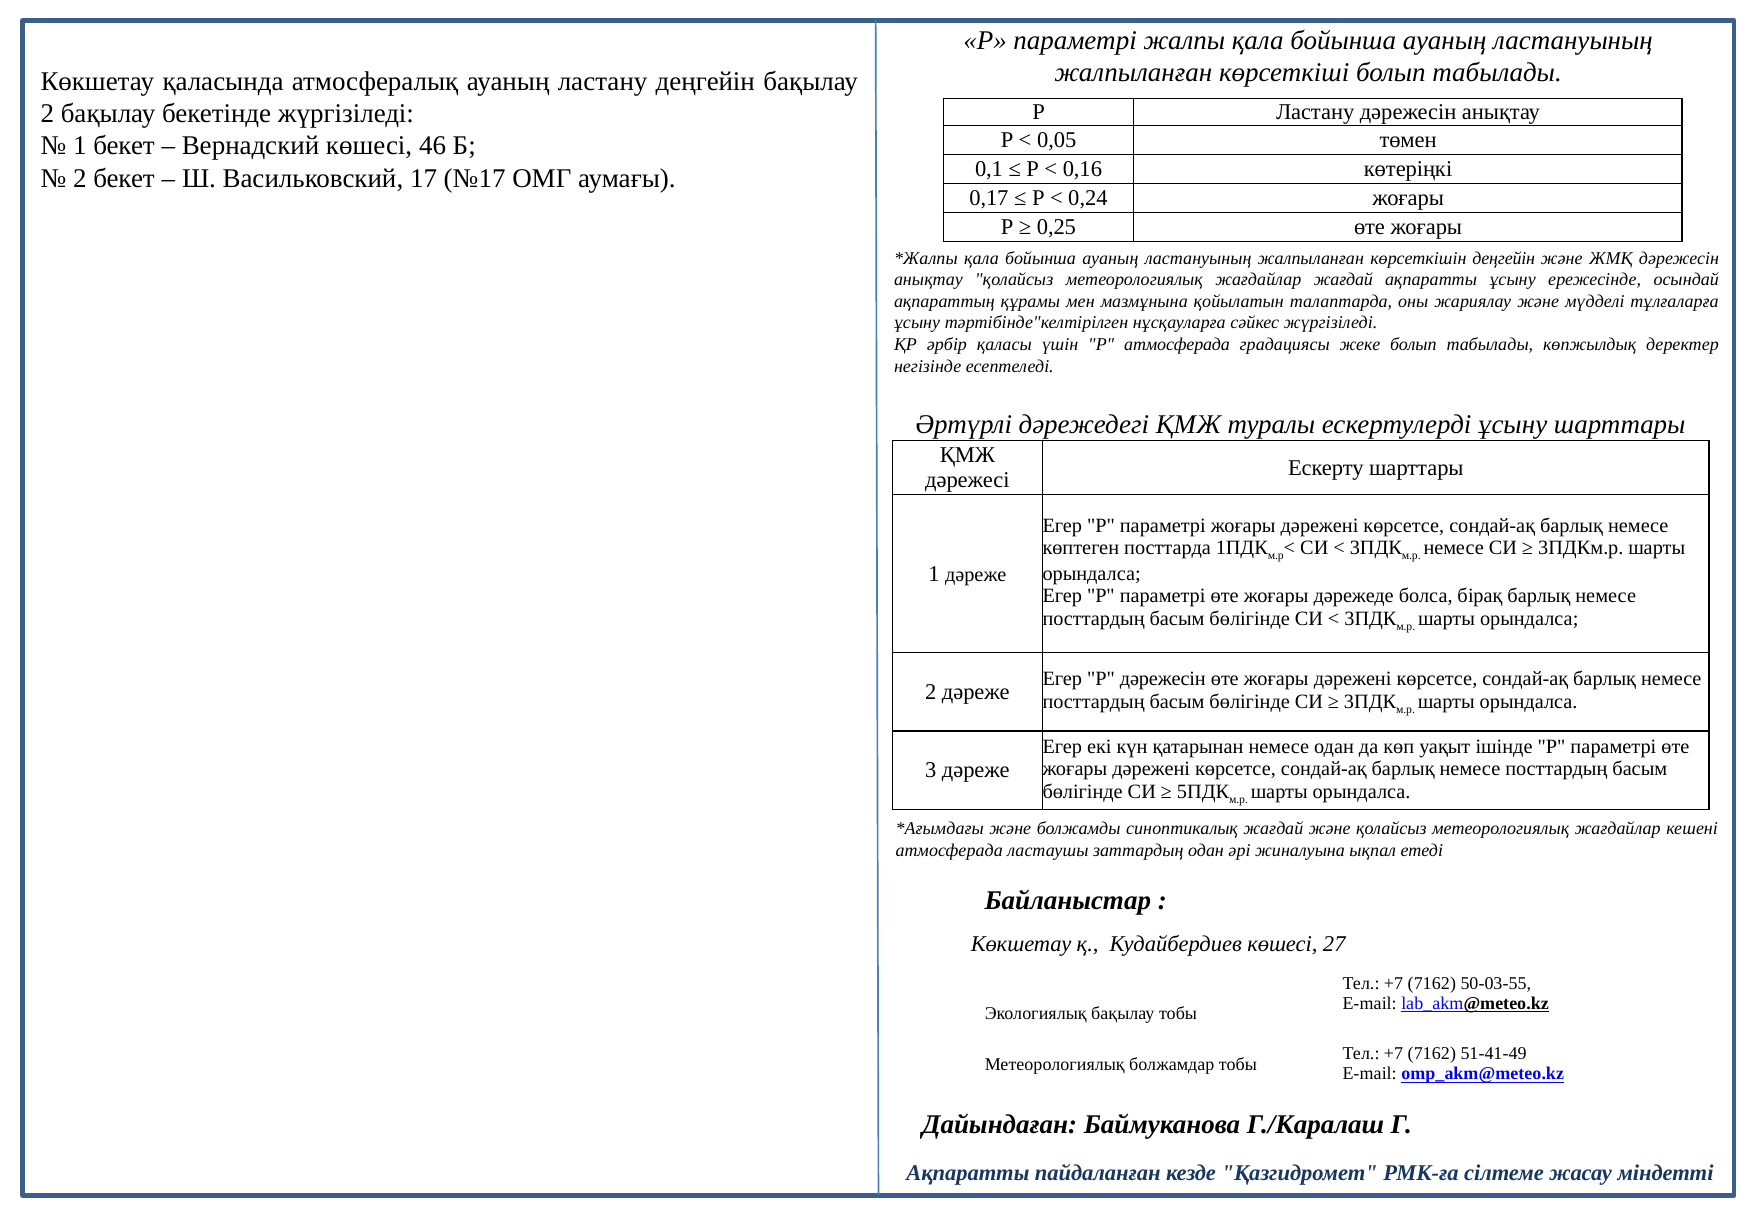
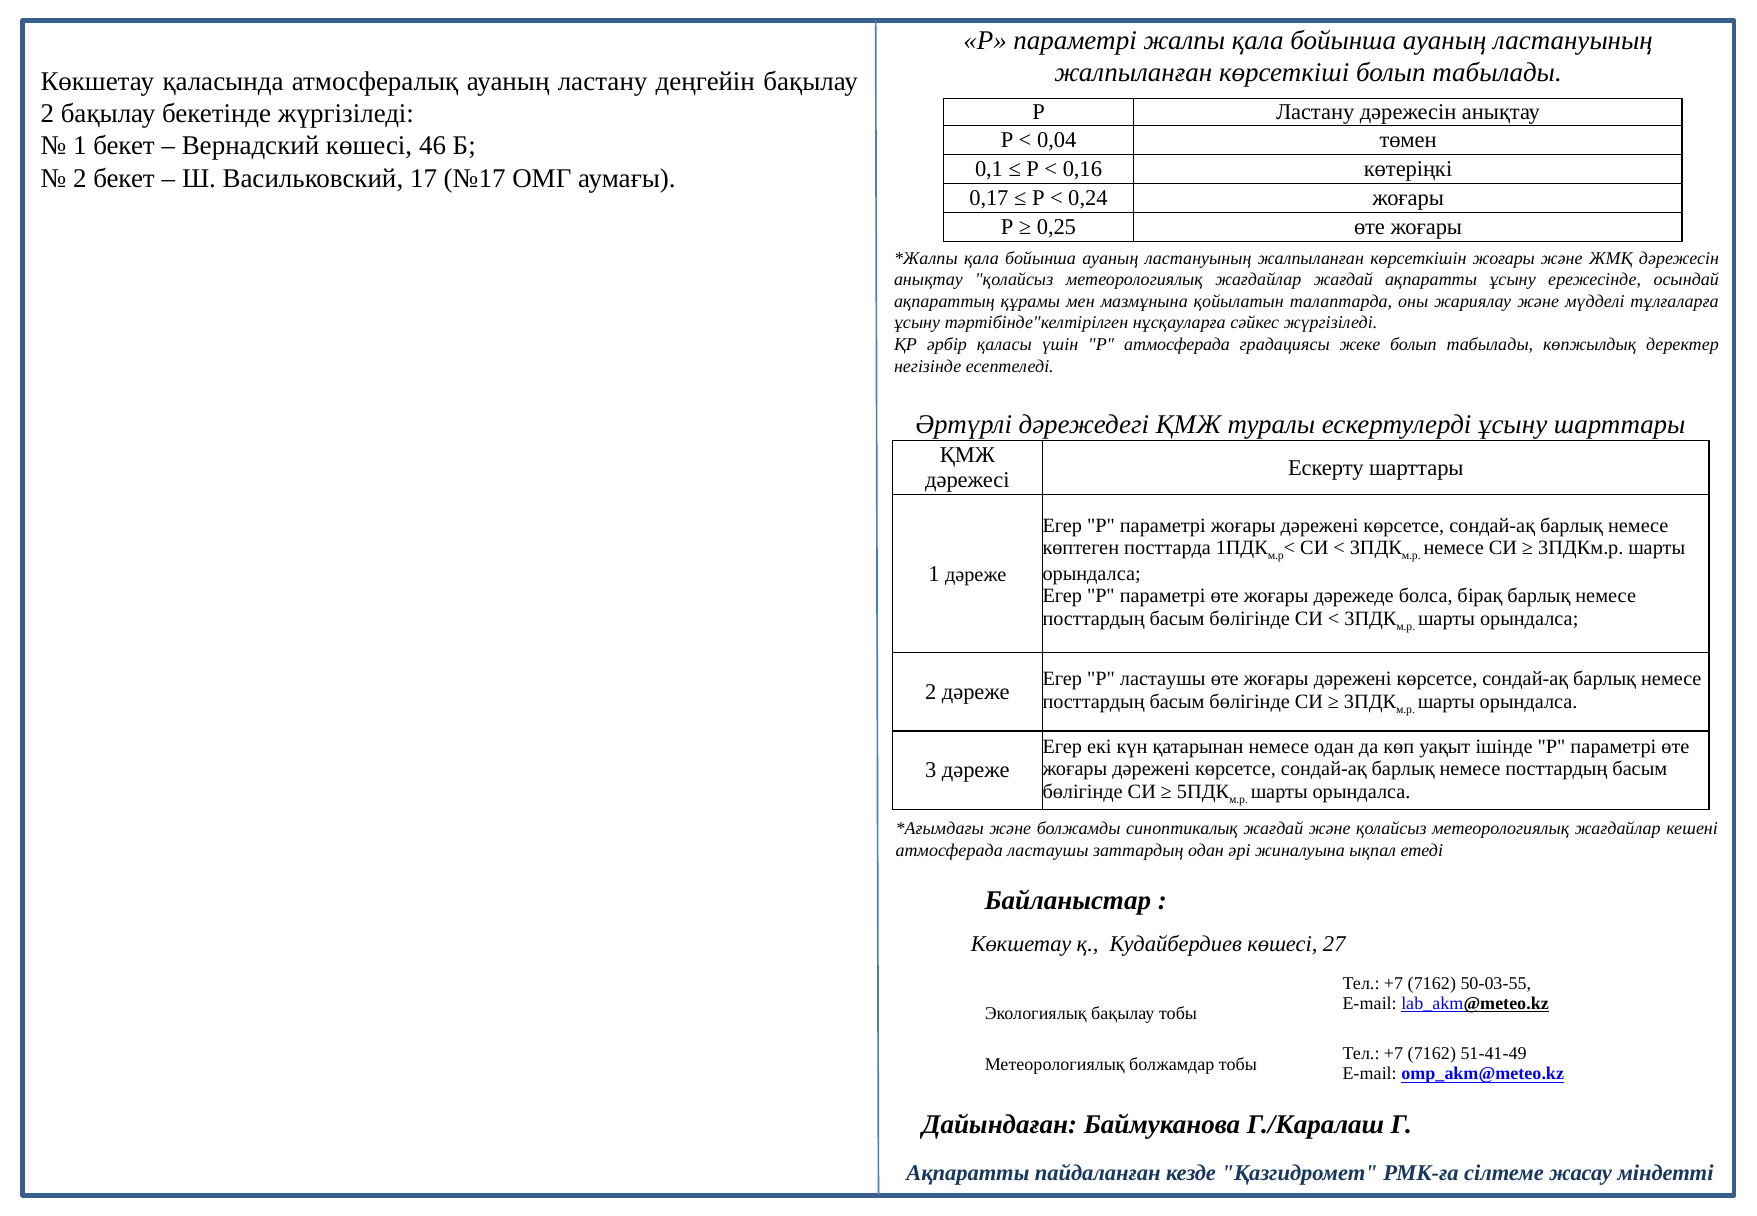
0,05: 0,05 -> 0,04
көрсеткішін деңгейін: деңгейін -> жоғары
Р дәрежесін: дәрежесін -> ластаушы
